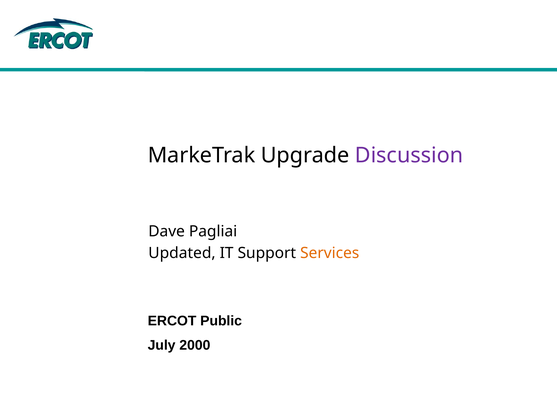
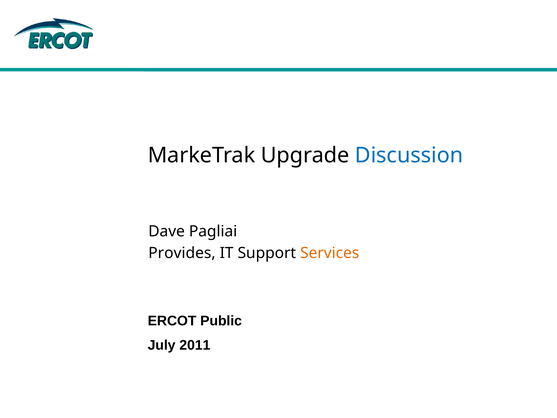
Discussion colour: purple -> blue
Updated: Updated -> Provides
2000: 2000 -> 2011
